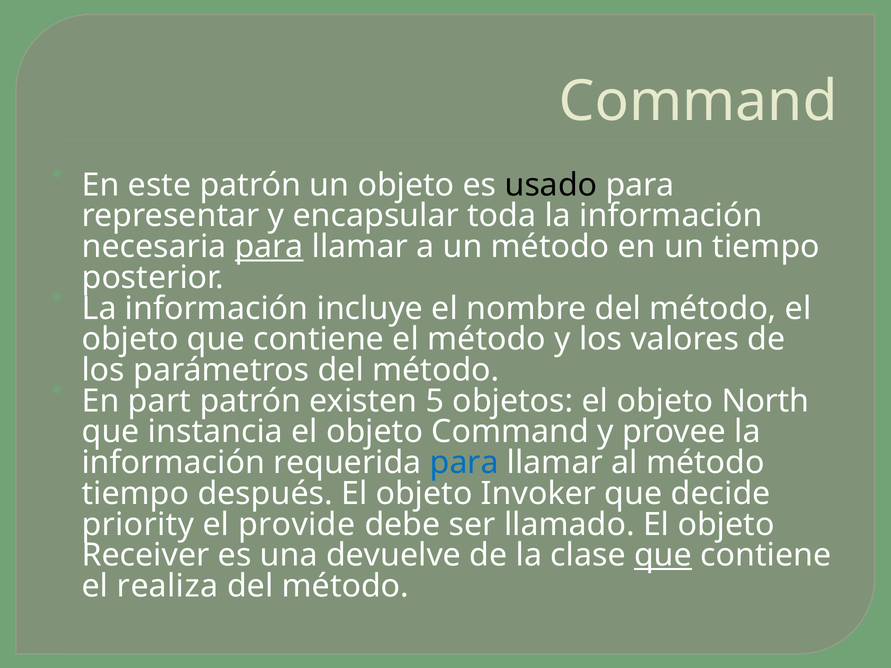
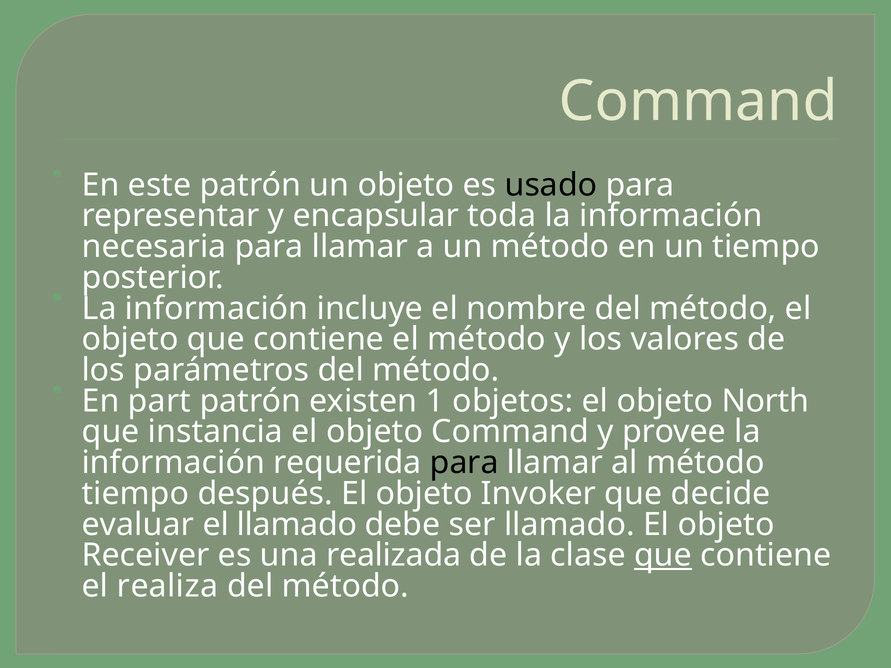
para at (269, 247) underline: present -> none
5: 5 -> 1
para at (464, 463) colour: blue -> black
priority: priority -> evaluar
el provide: provide -> llamado
devuelve: devuelve -> realizada
